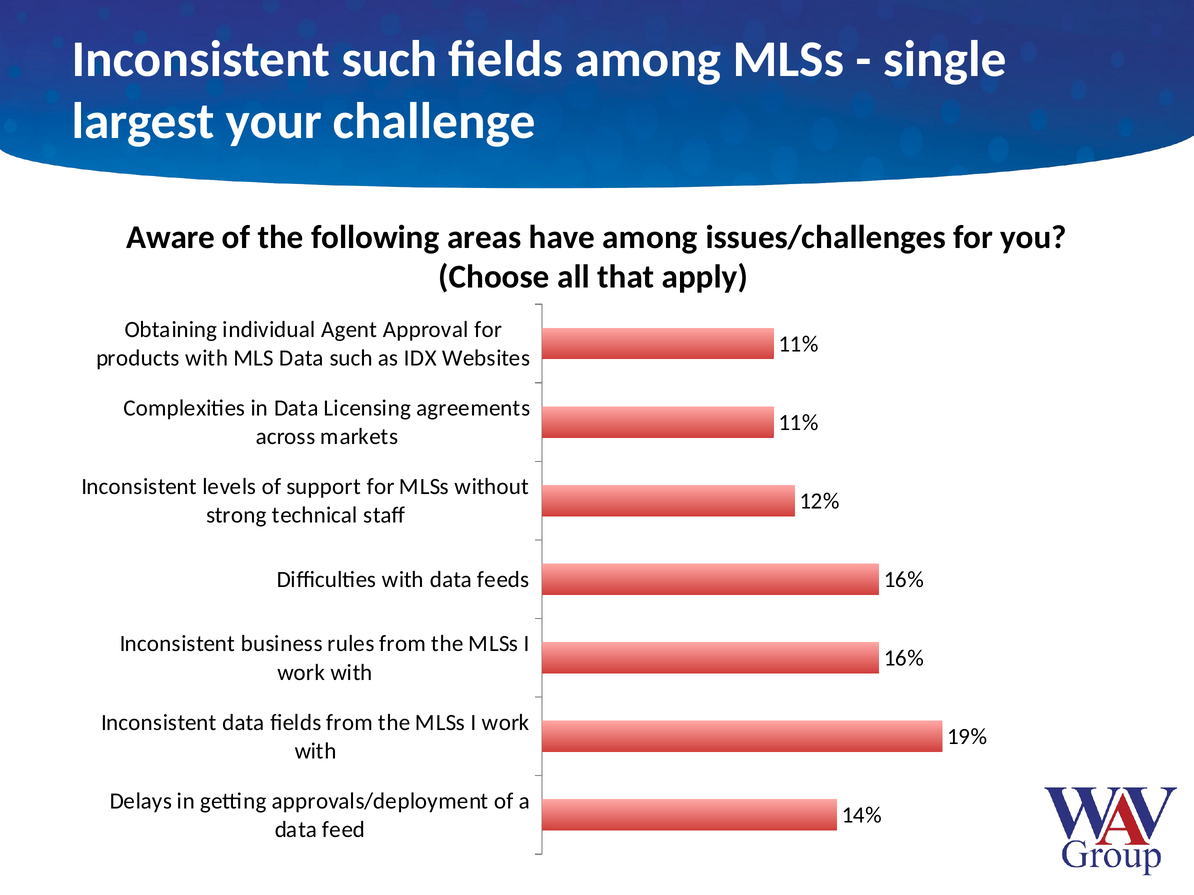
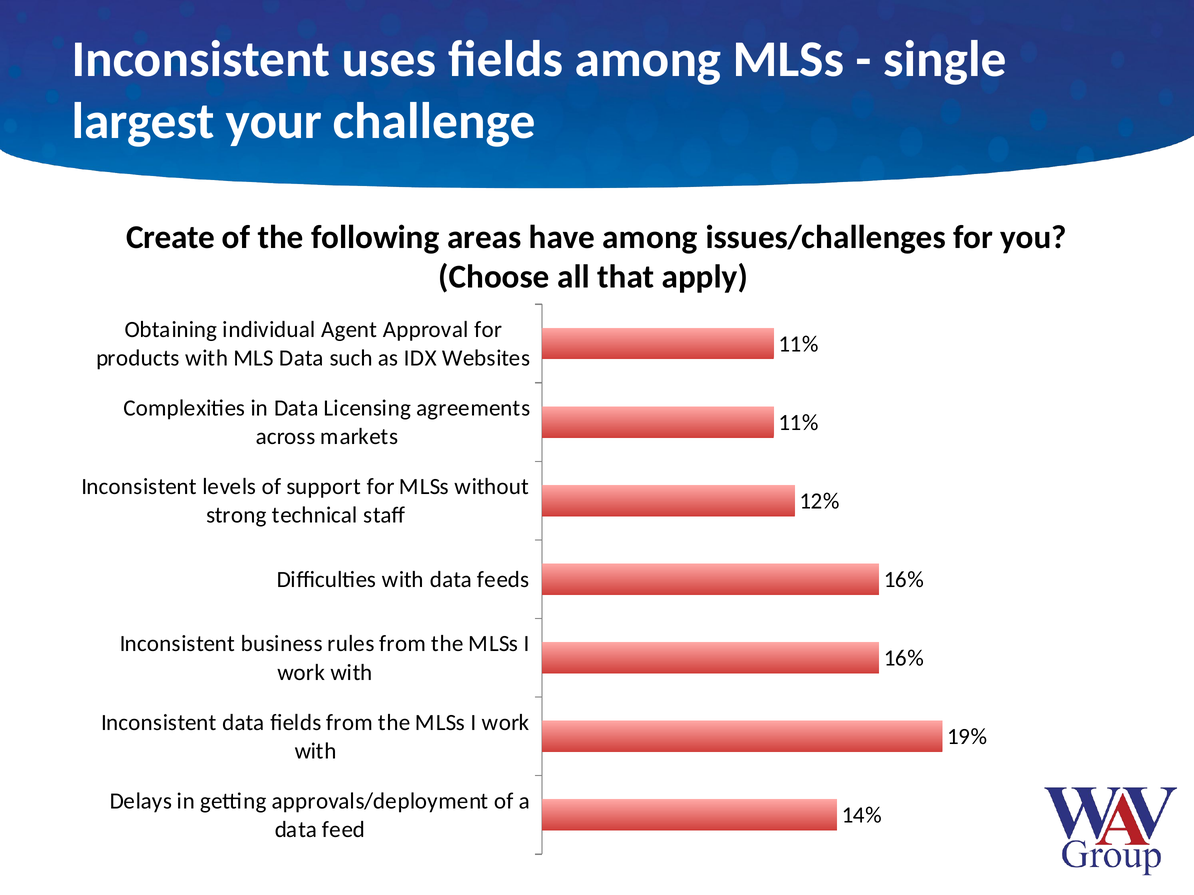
Inconsistent such: such -> uses
Aware: Aware -> Create
